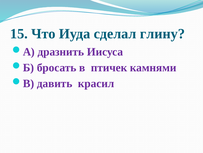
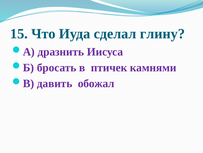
красил: красил -> обожал
